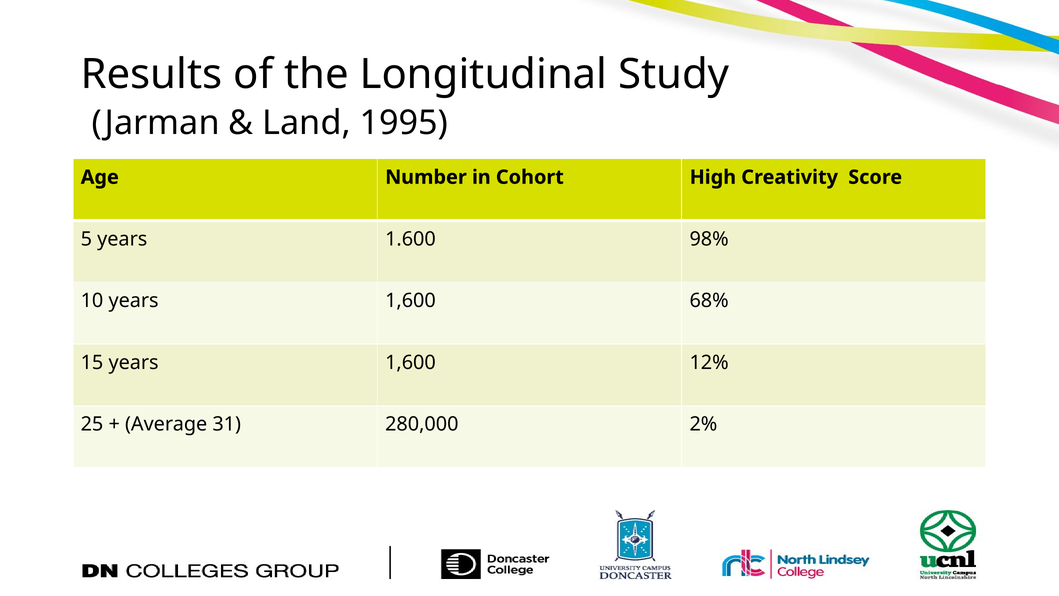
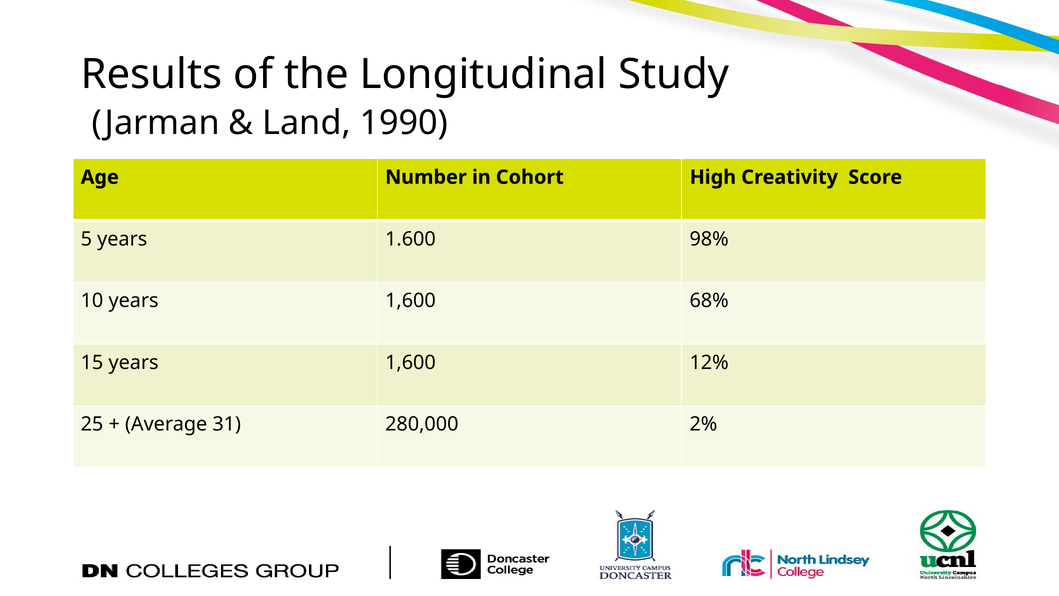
1995: 1995 -> 1990
